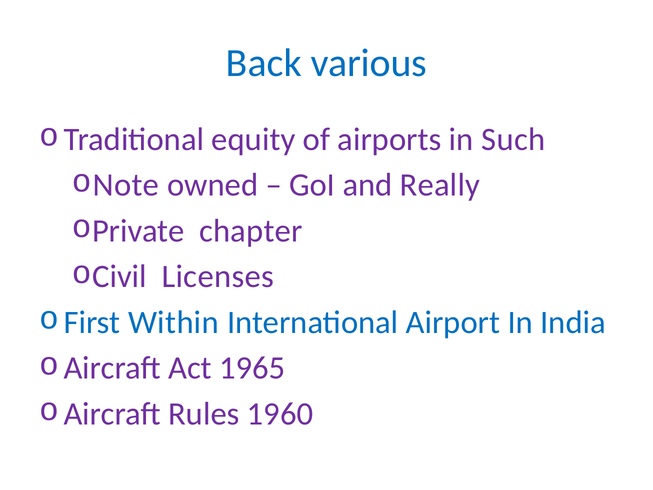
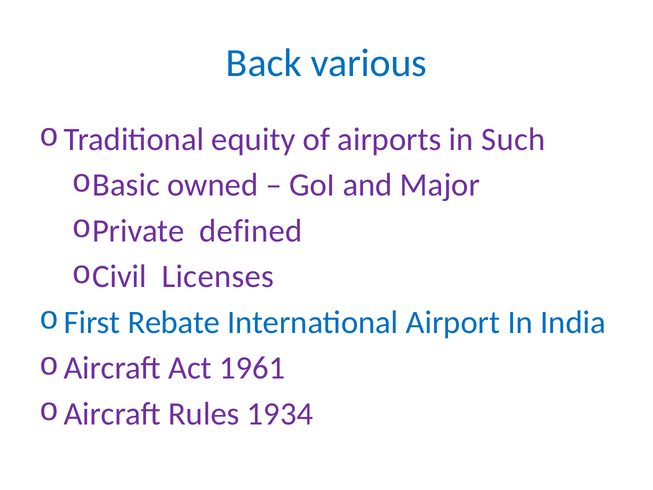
Note: Note -> Basic
Really: Really -> Major
chapter: chapter -> defined
Within: Within -> Rebate
1965: 1965 -> 1961
1960: 1960 -> 1934
